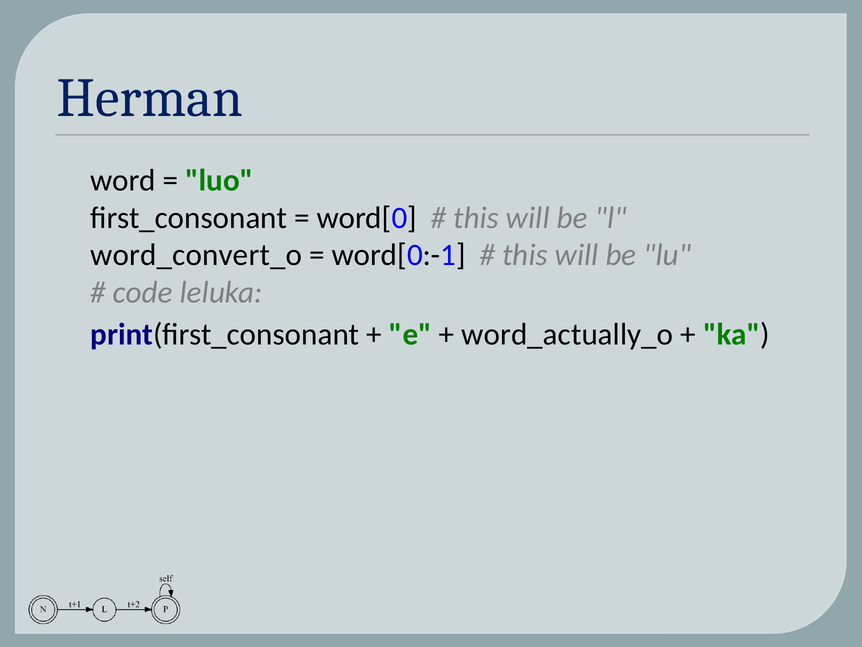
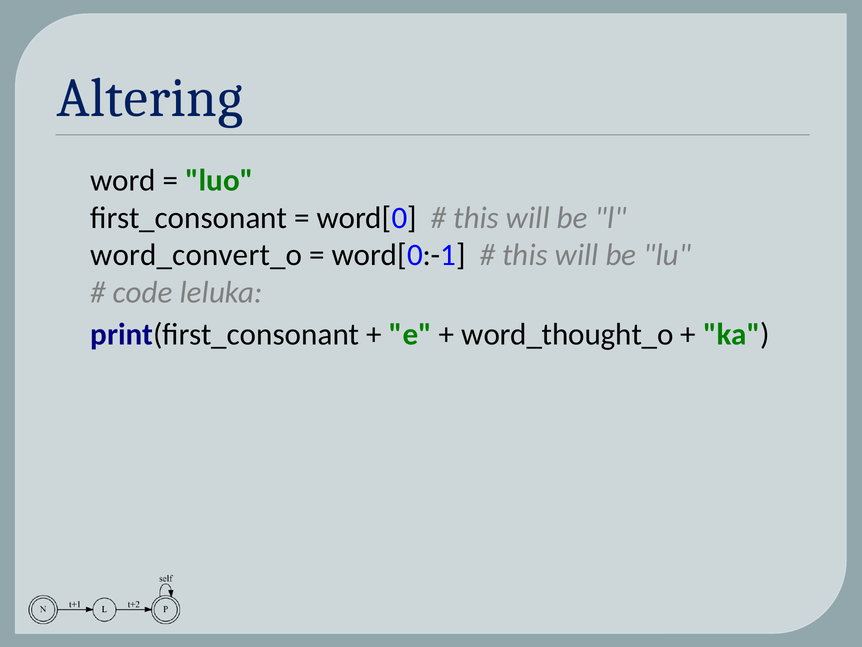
Herman: Herman -> Altering
word_actually_o: word_actually_o -> word_thought_o
